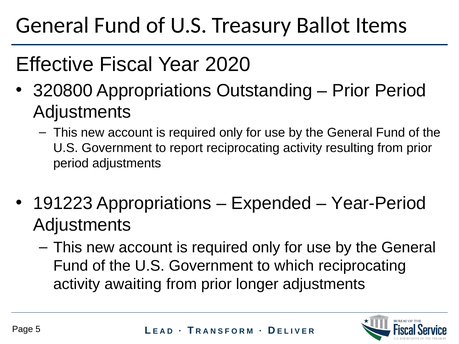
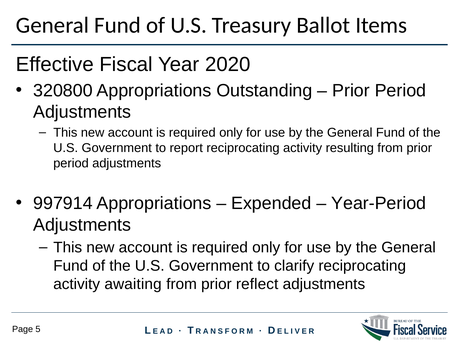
191223: 191223 -> 997914
which: which -> clarify
longer: longer -> reflect
